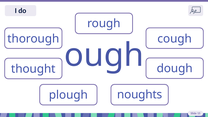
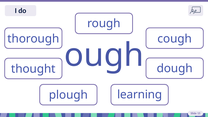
noughts: noughts -> learning
